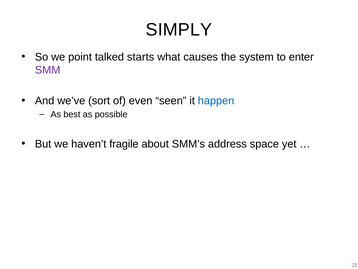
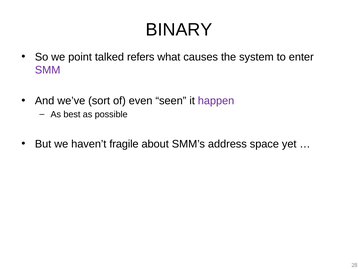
SIMPLY: SIMPLY -> BINARY
starts: starts -> refers
happen colour: blue -> purple
